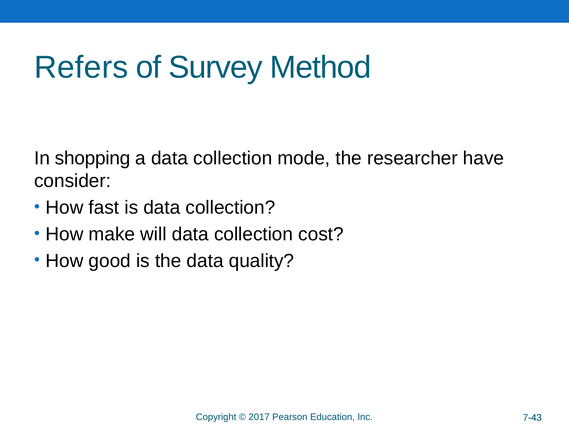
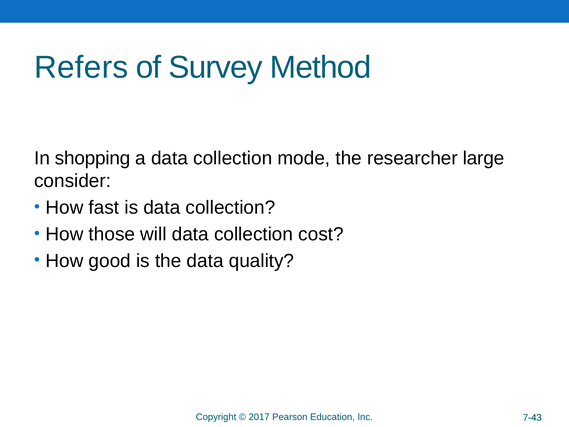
have: have -> large
make: make -> those
